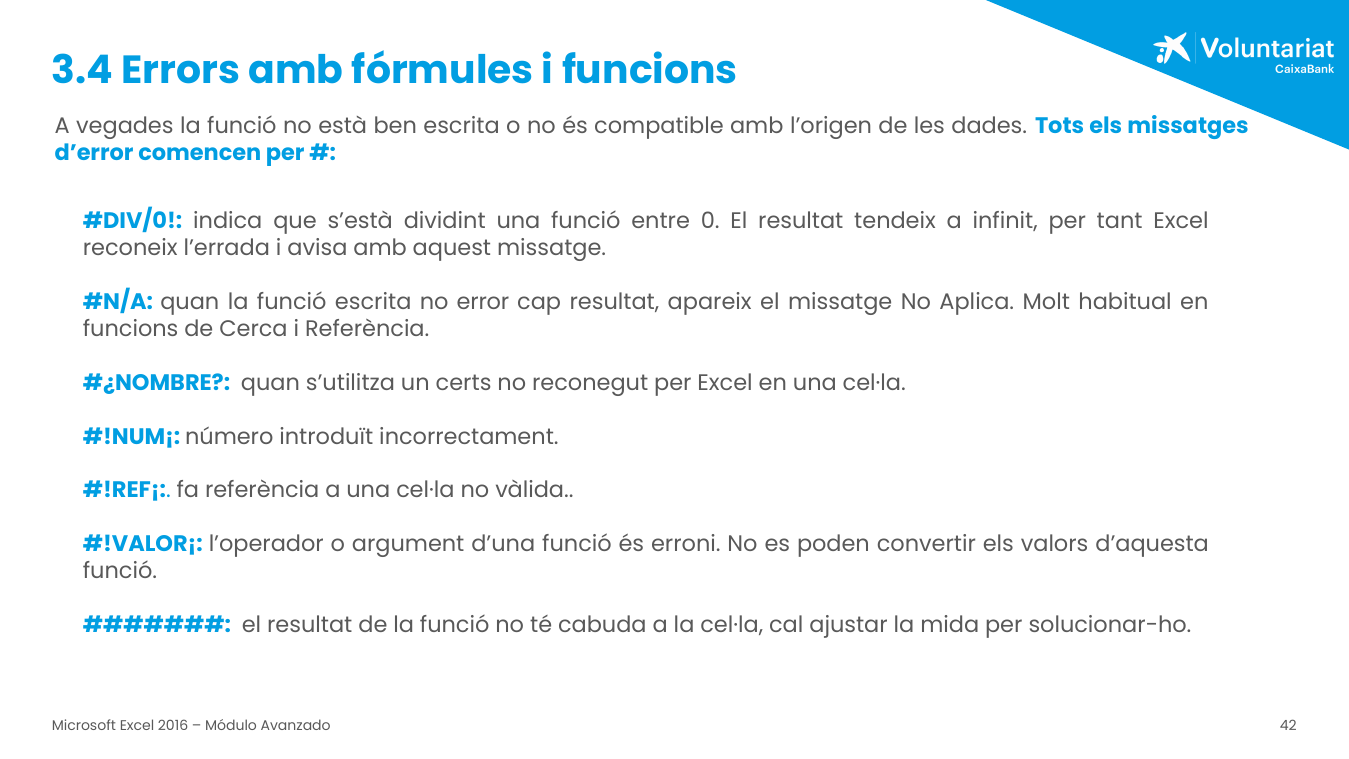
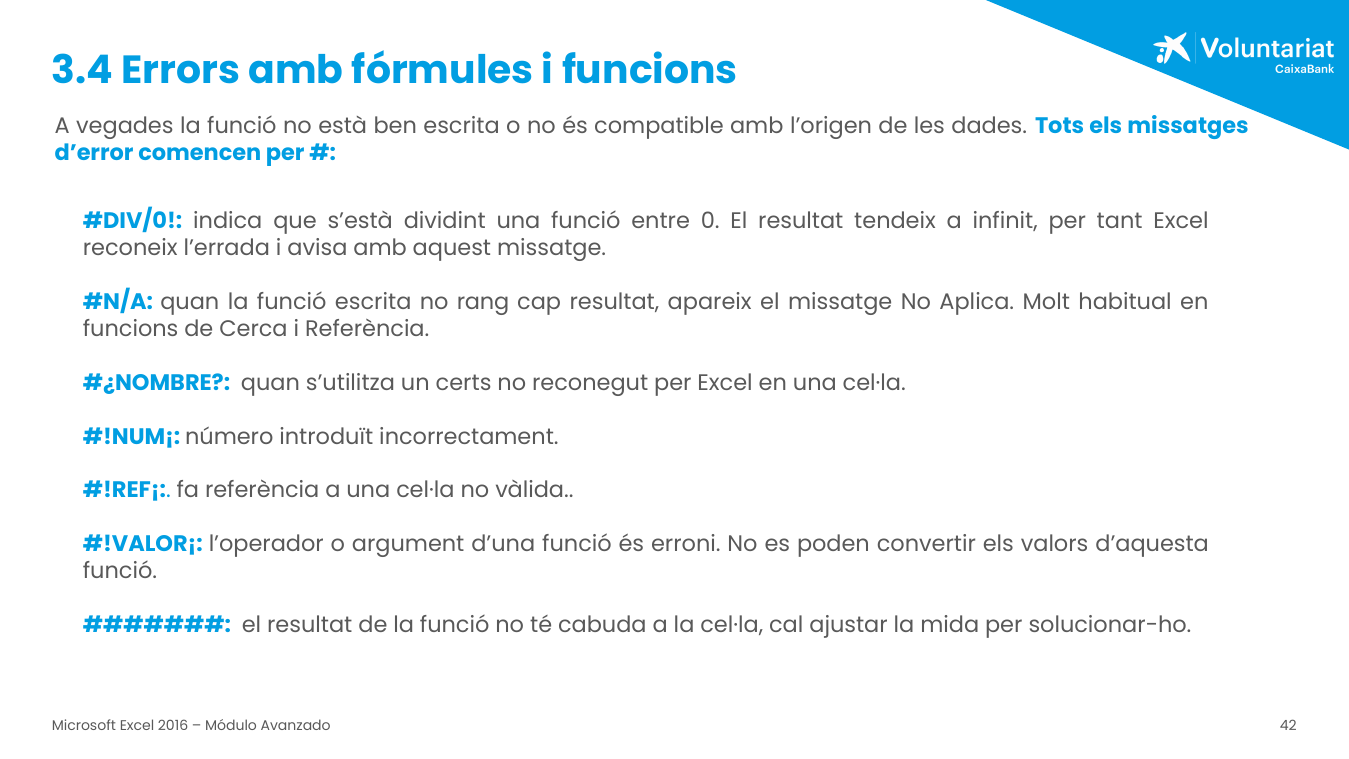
error: error -> rang
